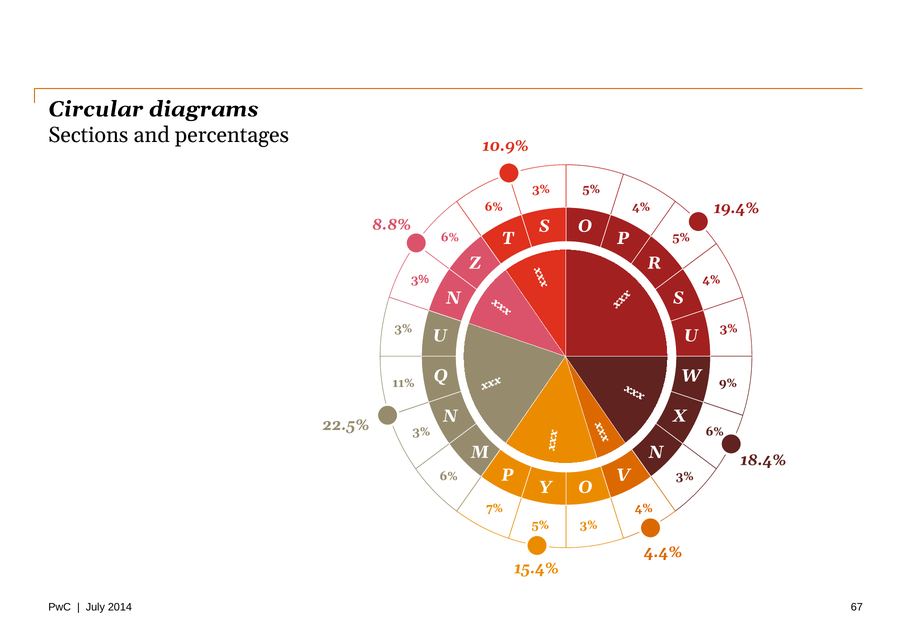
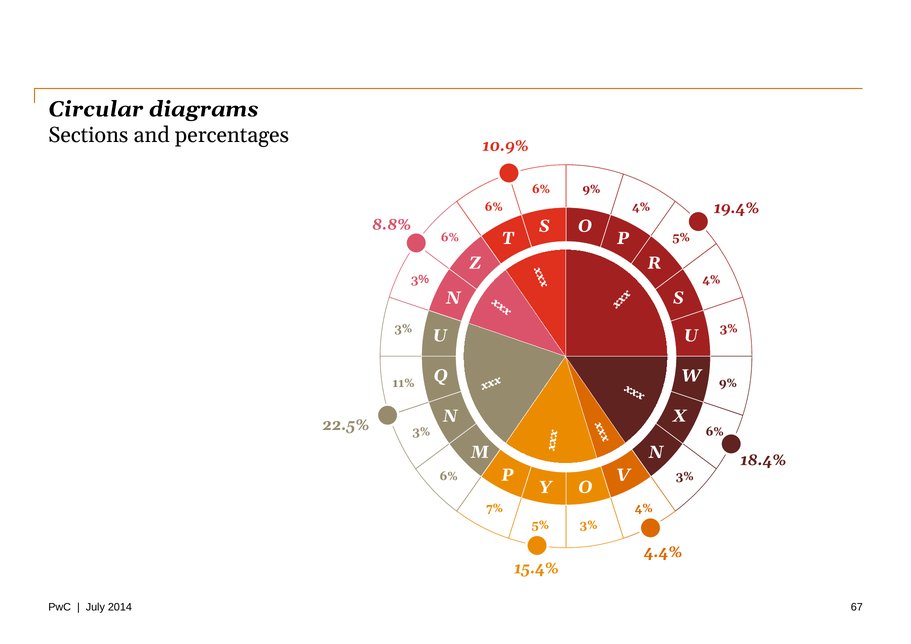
3% at (541, 189): 3% -> 6%
5% at (591, 189): 5% -> 9%
